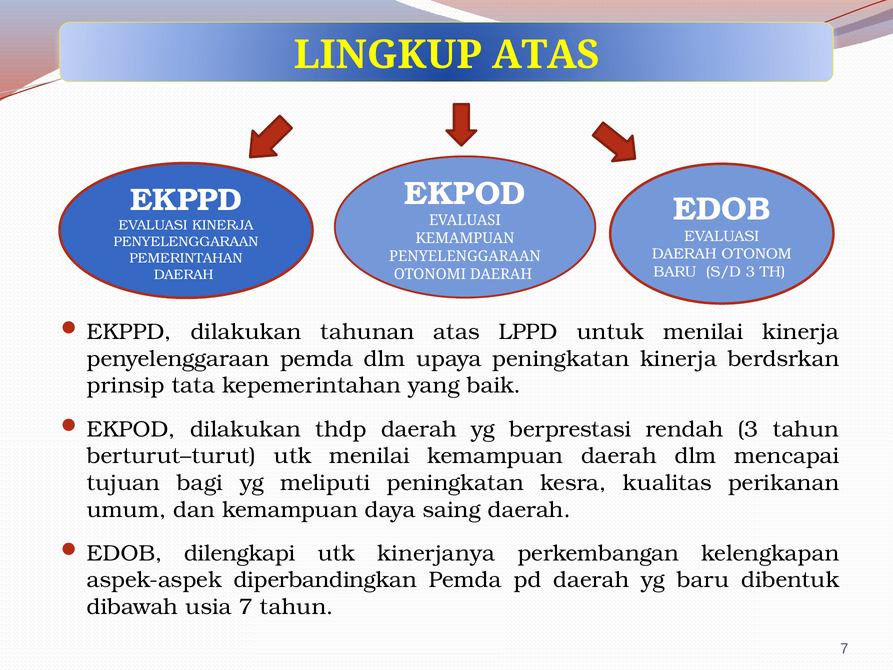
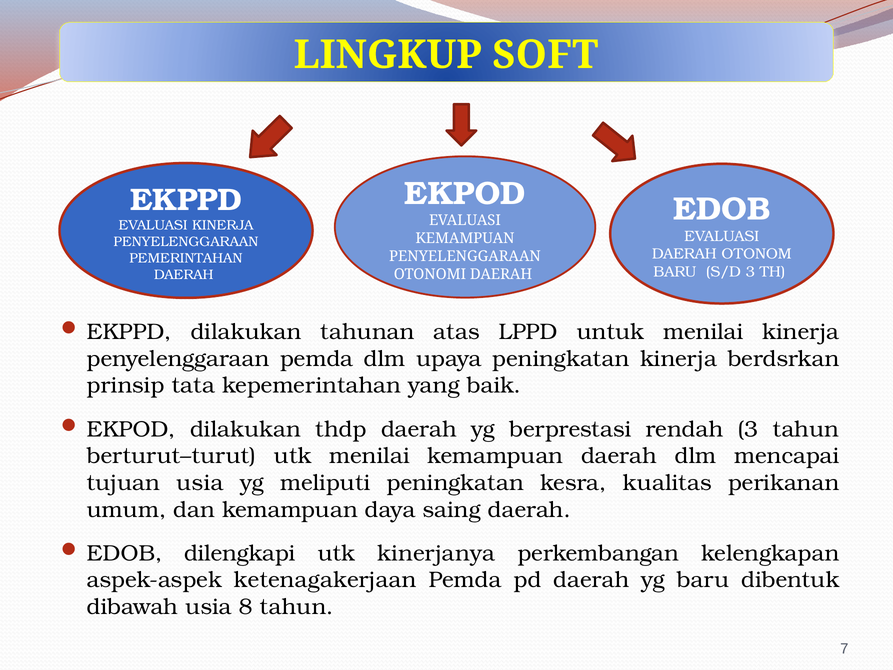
LINGKUP ATAS: ATAS -> SOFT
tujuan bagi: bagi -> usia
diperbandingkan: diperbandingkan -> ketenagakerjaan
usia 7: 7 -> 8
